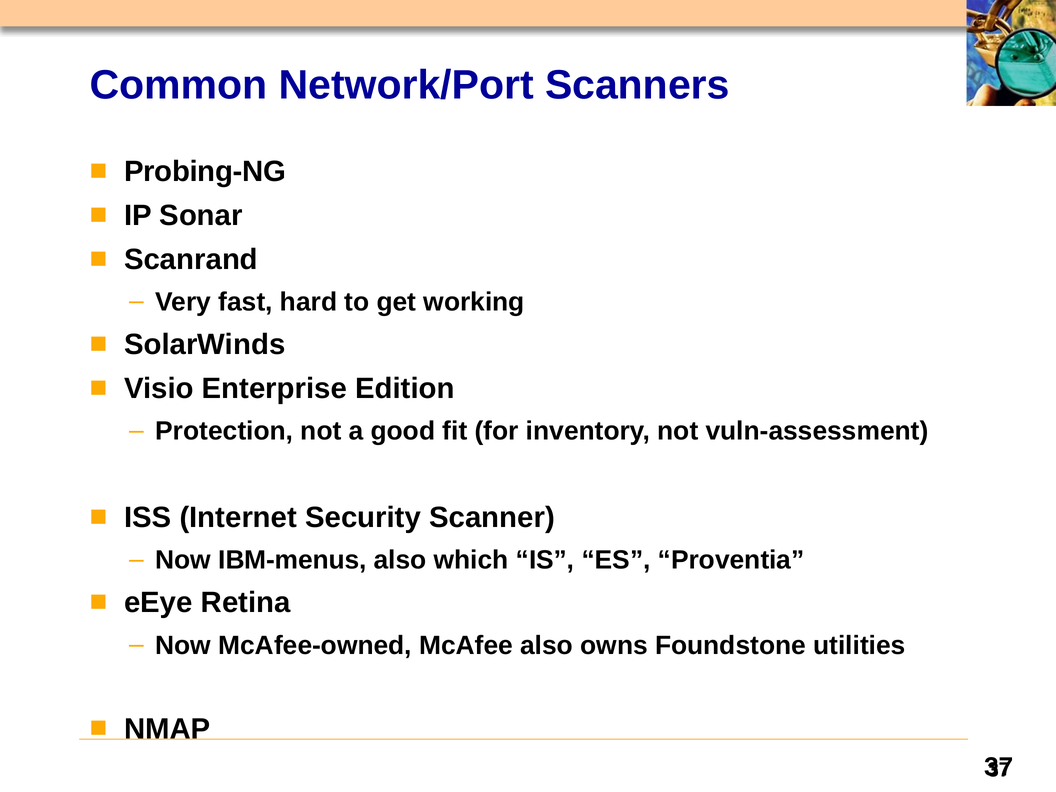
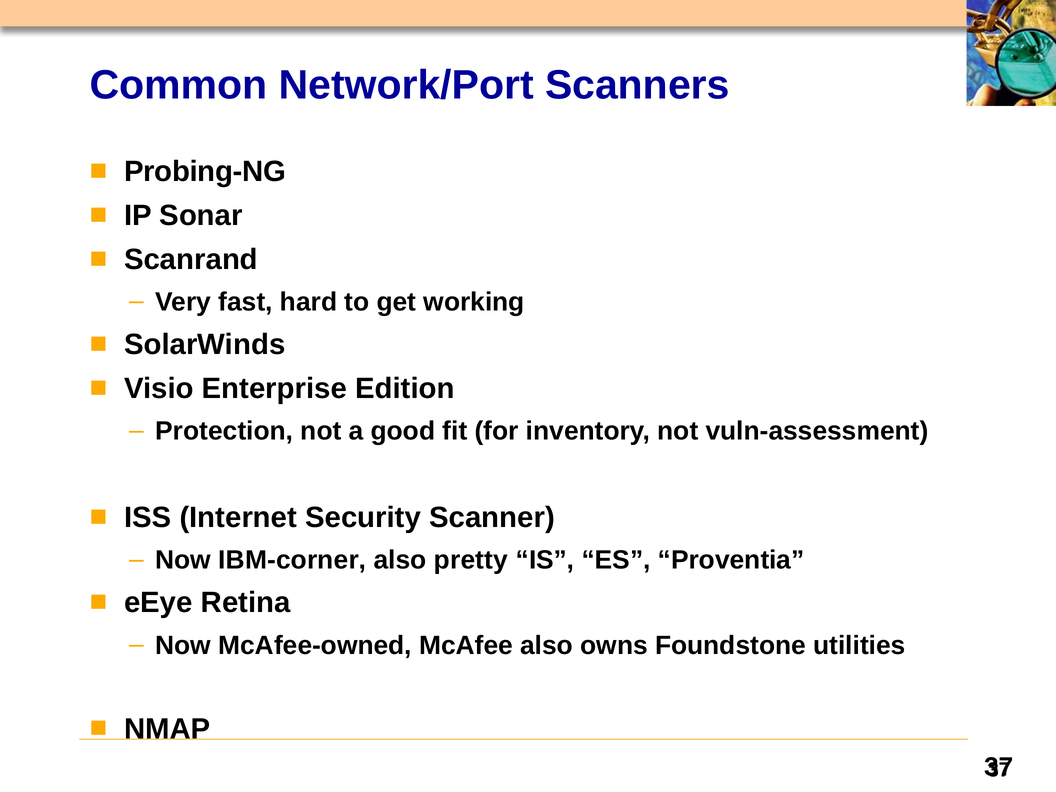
IBM-menus: IBM-menus -> IBM-corner
which: which -> pretty
